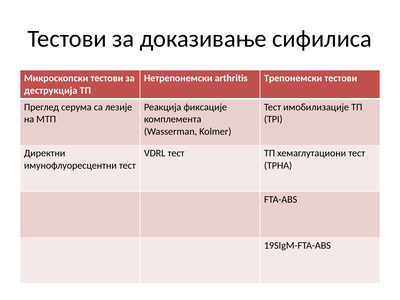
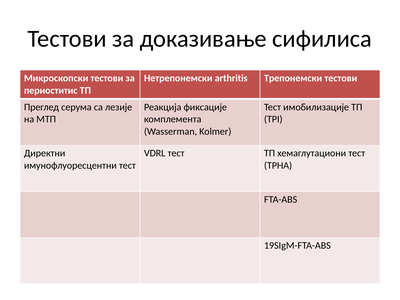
деструкција: деструкција -> периоститис
